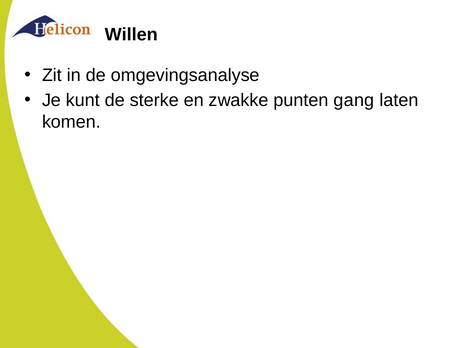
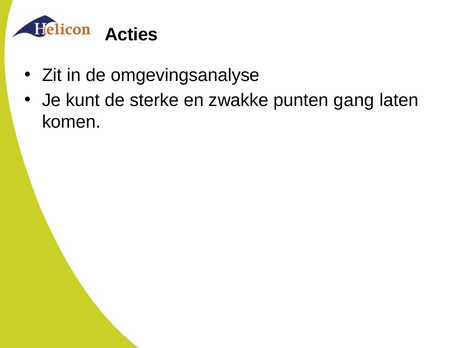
Willen: Willen -> Acties
